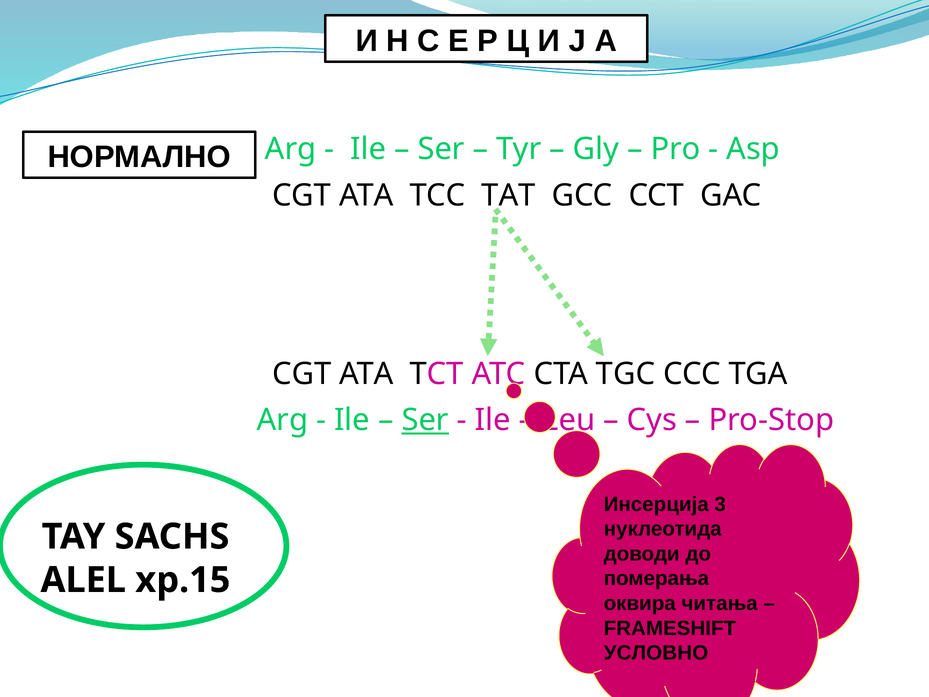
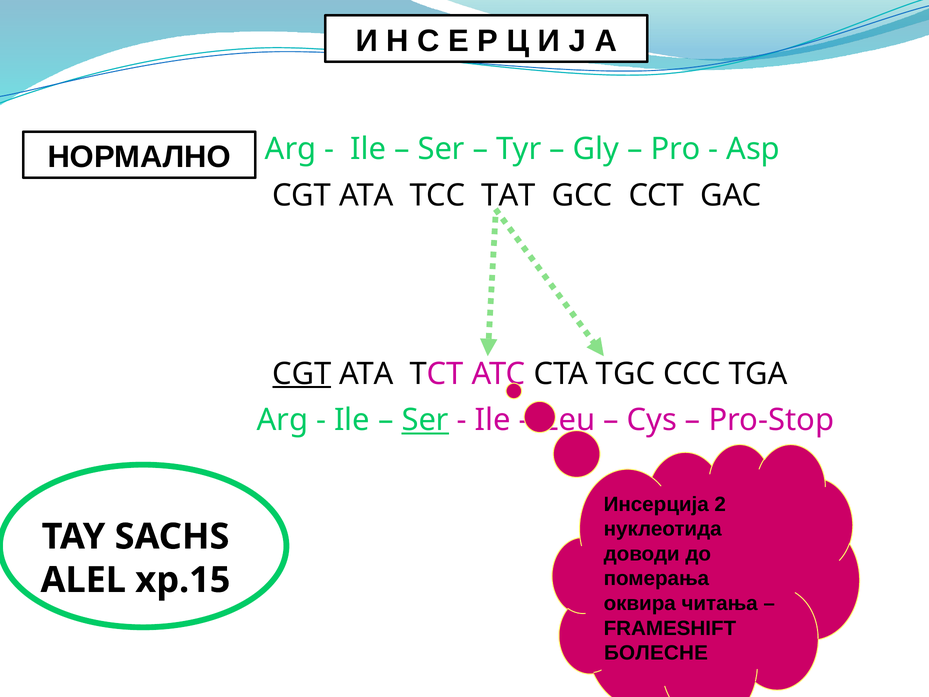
CGT at (302, 374) underline: none -> present
3: 3 -> 2
УСЛОВНО: УСЛОВНО -> БОЛЕСНЕ
